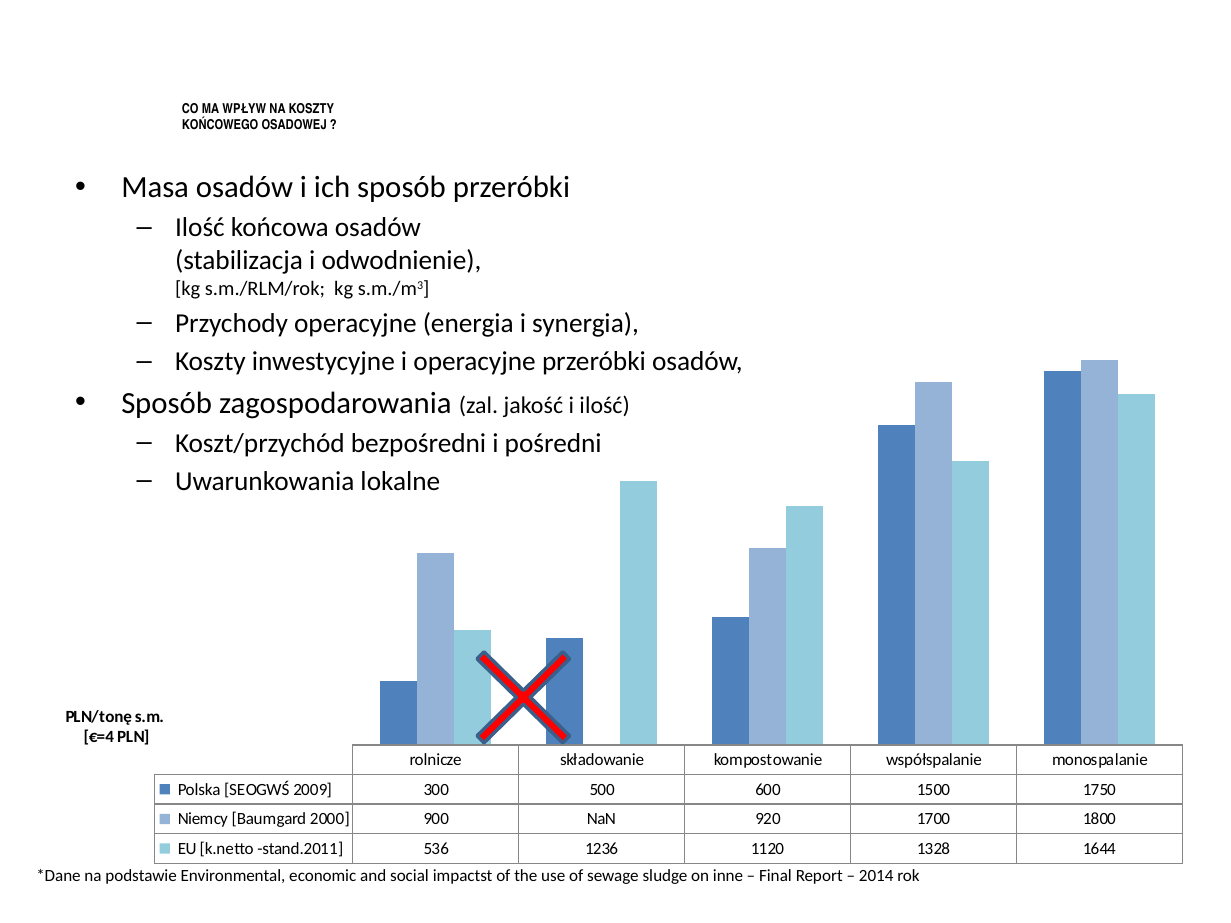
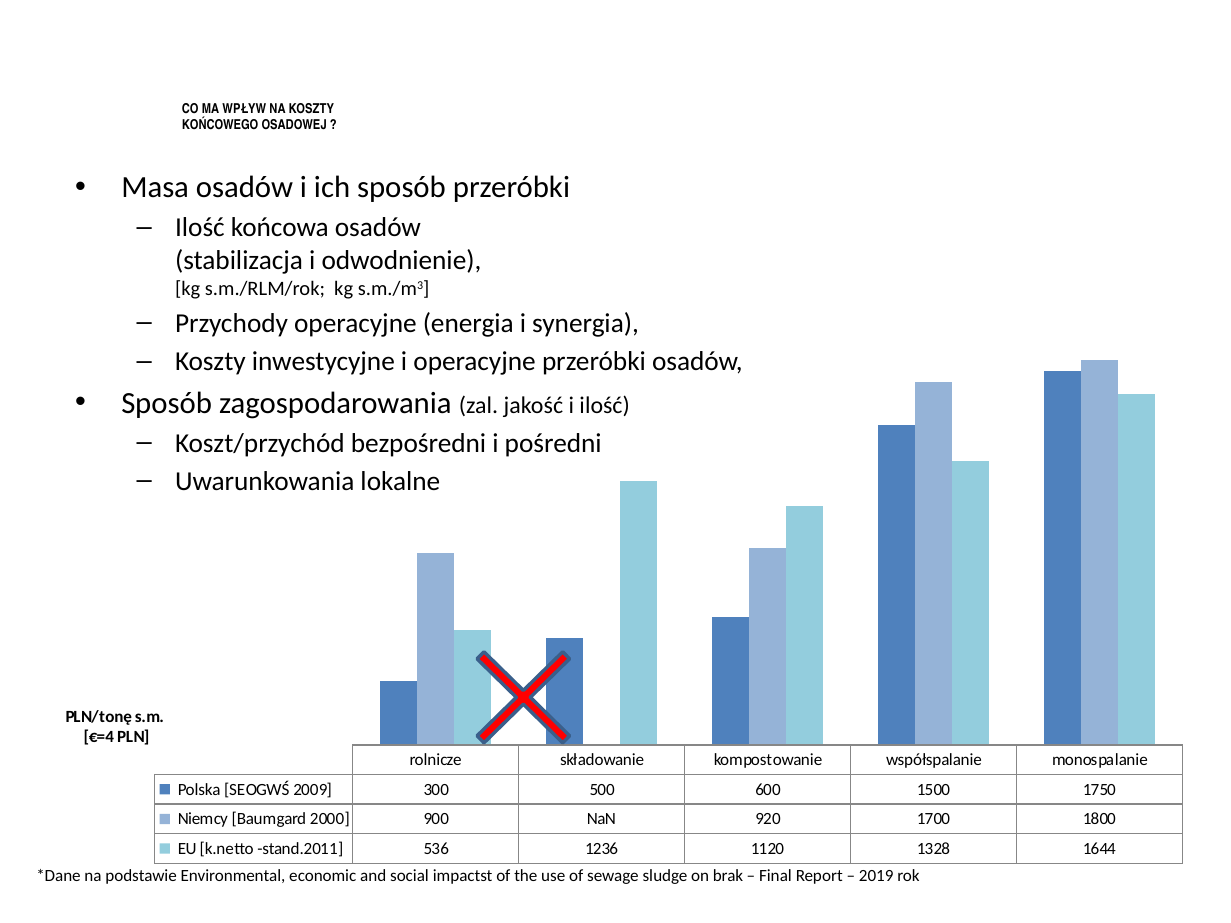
inne: inne -> brak
2014: 2014 -> 2019
